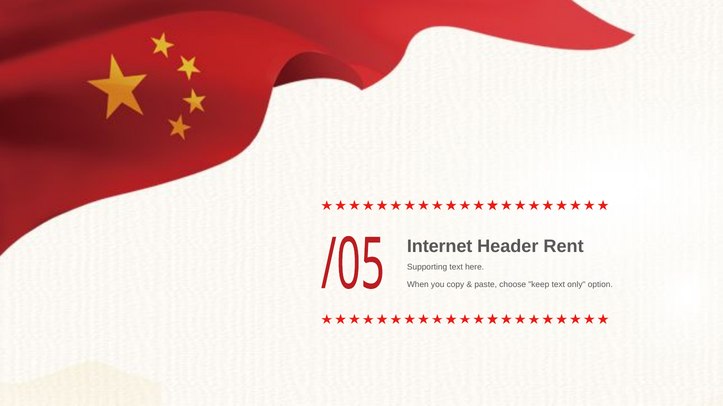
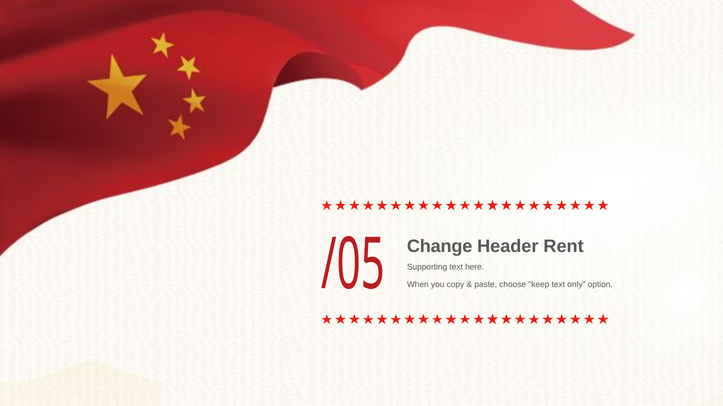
Internet: Internet -> Change
